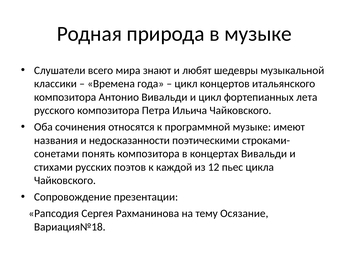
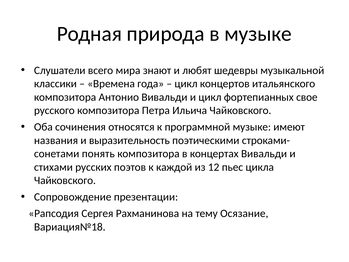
лета: лета -> свое
недосказанности: недосказанности -> выразительность
